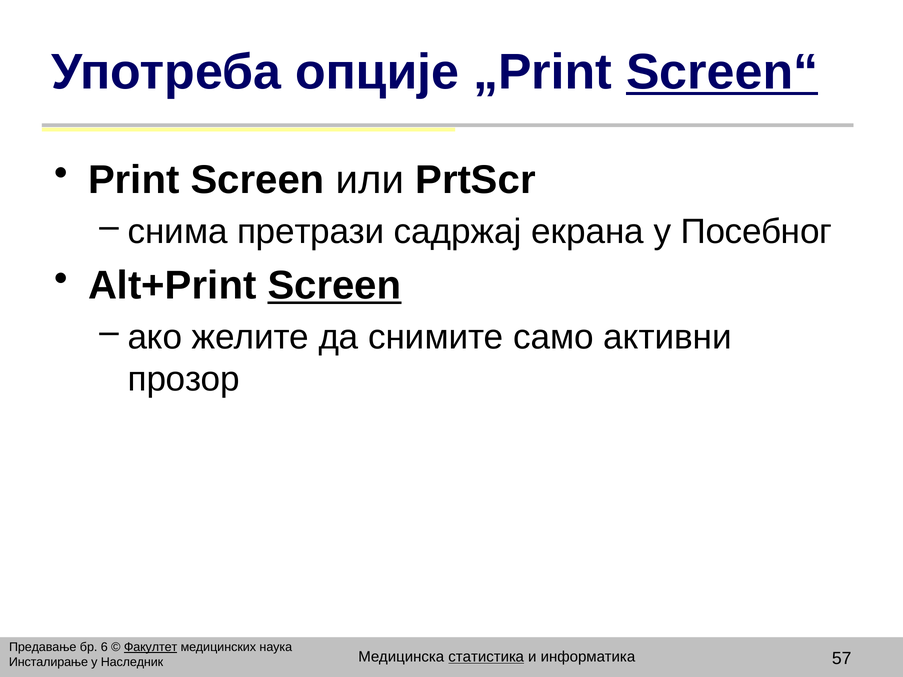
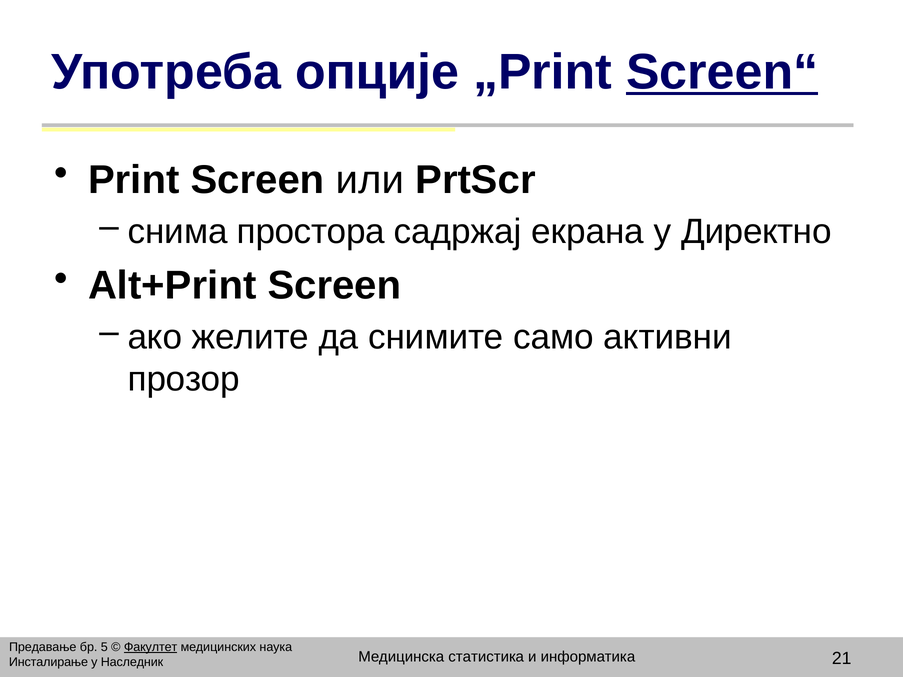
претрази: претрази -> простора
Посебног: Посебног -> Директно
Screen at (334, 285) underline: present -> none
6: 6 -> 5
статистика underline: present -> none
57: 57 -> 21
